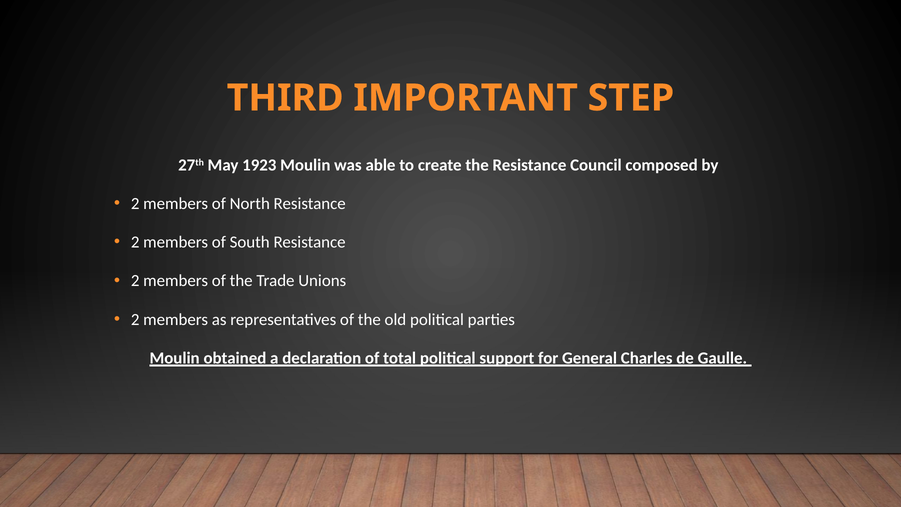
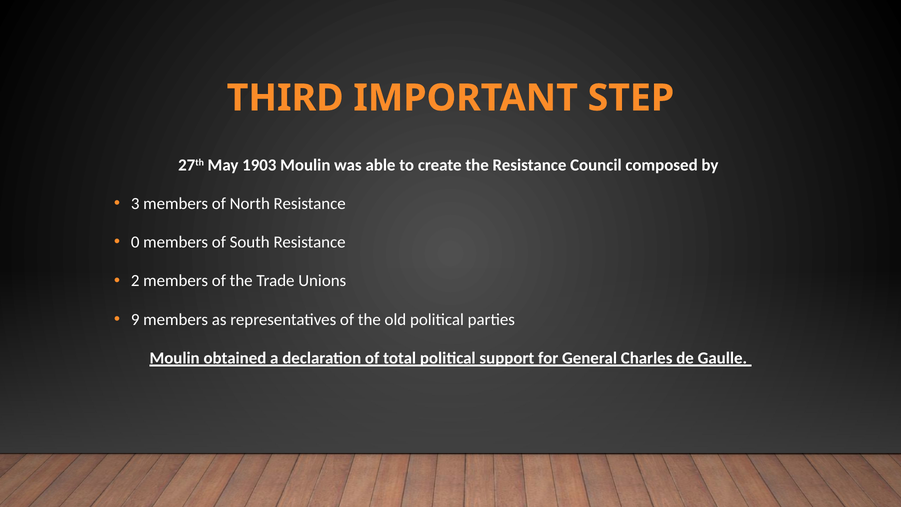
1923: 1923 -> 1903
2 at (135, 204): 2 -> 3
2 at (135, 242): 2 -> 0
2 at (135, 319): 2 -> 9
